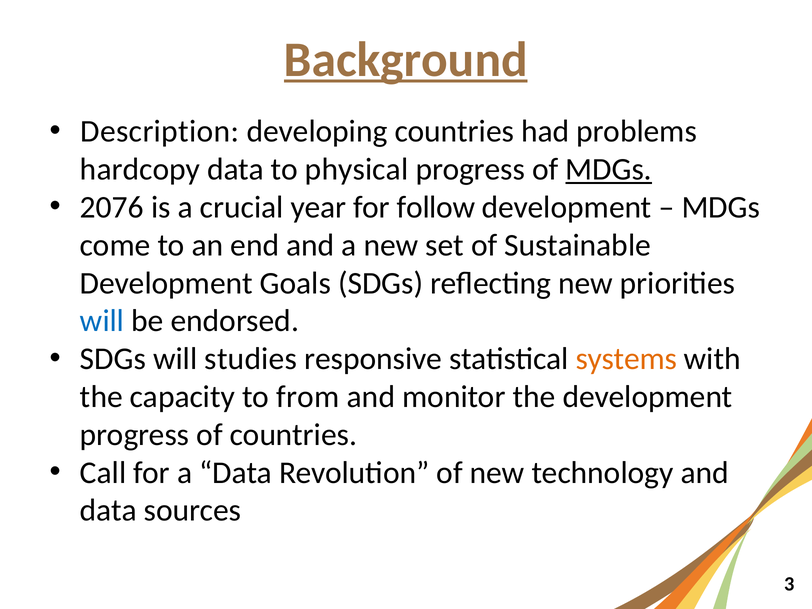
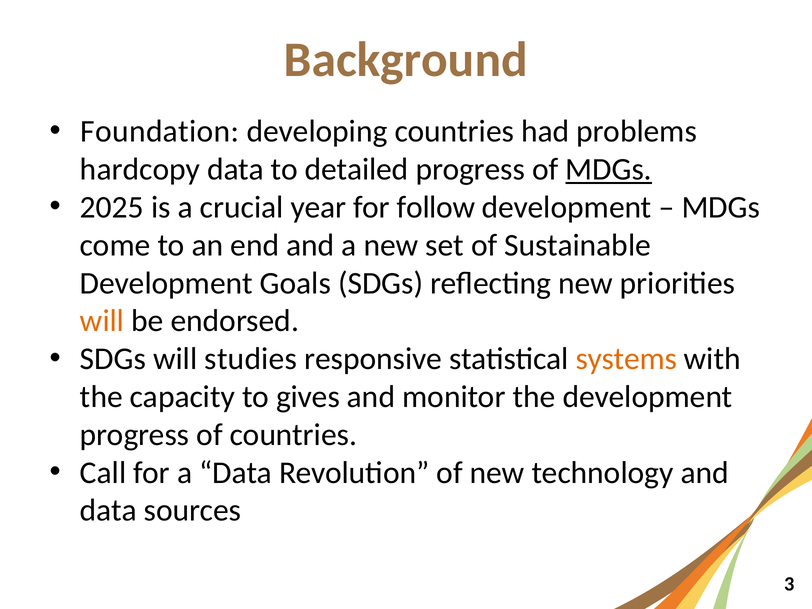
Background underline: present -> none
Description: Description -> Foundation
physical: physical -> detailed
2076: 2076 -> 2025
will at (102, 321) colour: blue -> orange
from: from -> gives
